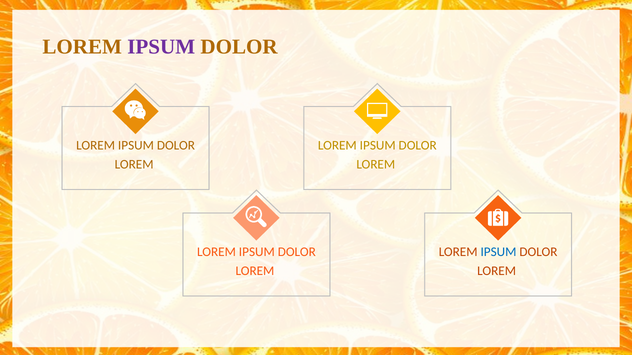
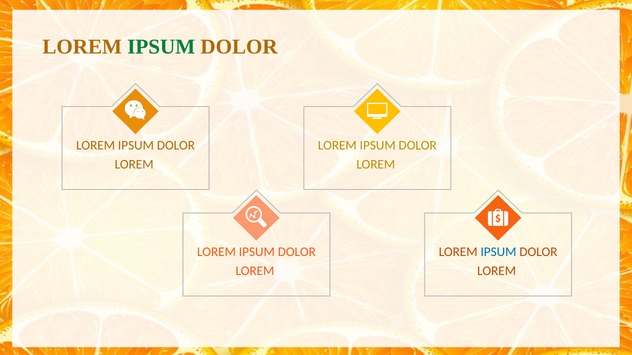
IPSUM at (161, 47) colour: purple -> green
